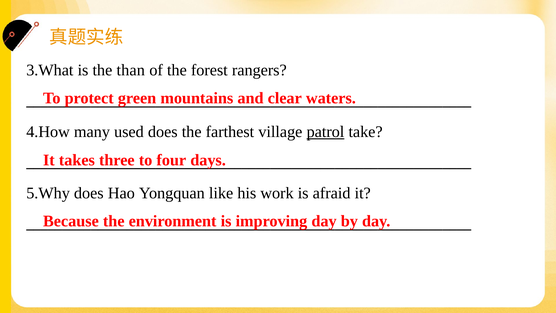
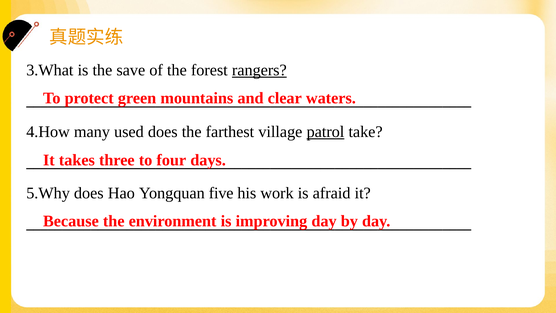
than: than -> save
rangers underline: none -> present
like: like -> five
